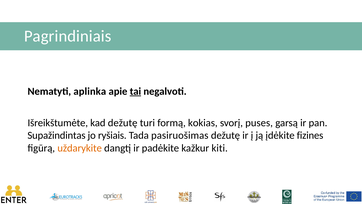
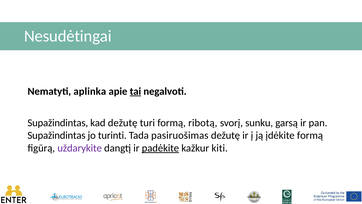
Pagrindiniais: Pagrindiniais -> Nesudėtingai
Išreikštumėte at (58, 123): Išreikštumėte -> Supažindintas
kokias: kokias -> ribotą
puses: puses -> sunku
ryšiais: ryšiais -> turinti
įdėkite fizines: fizines -> formą
uždarykite colour: orange -> purple
padėkite underline: none -> present
